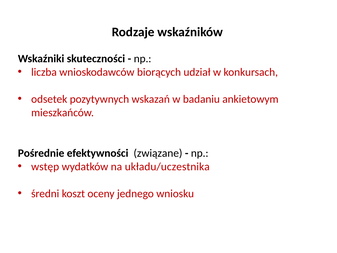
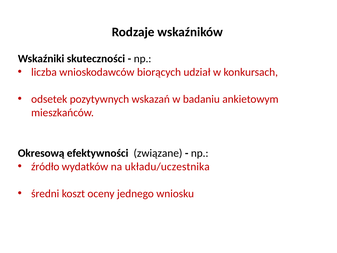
Pośrednie: Pośrednie -> Okresową
wstęp: wstęp -> źródło
